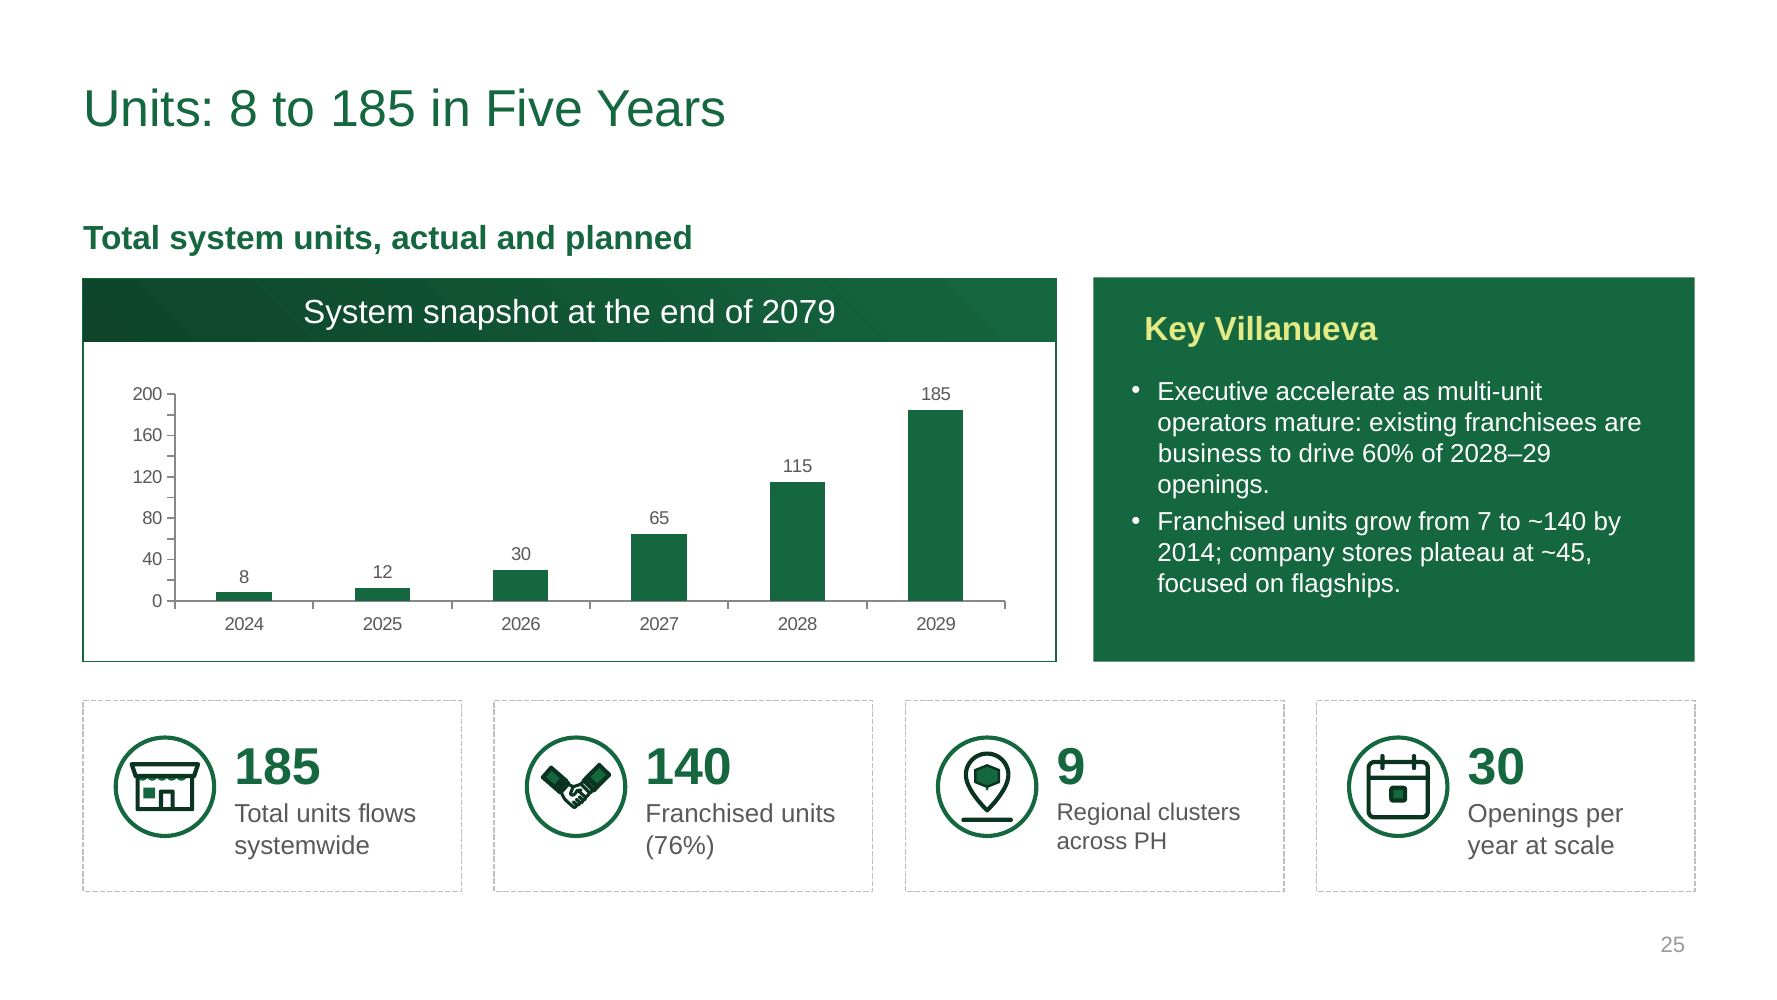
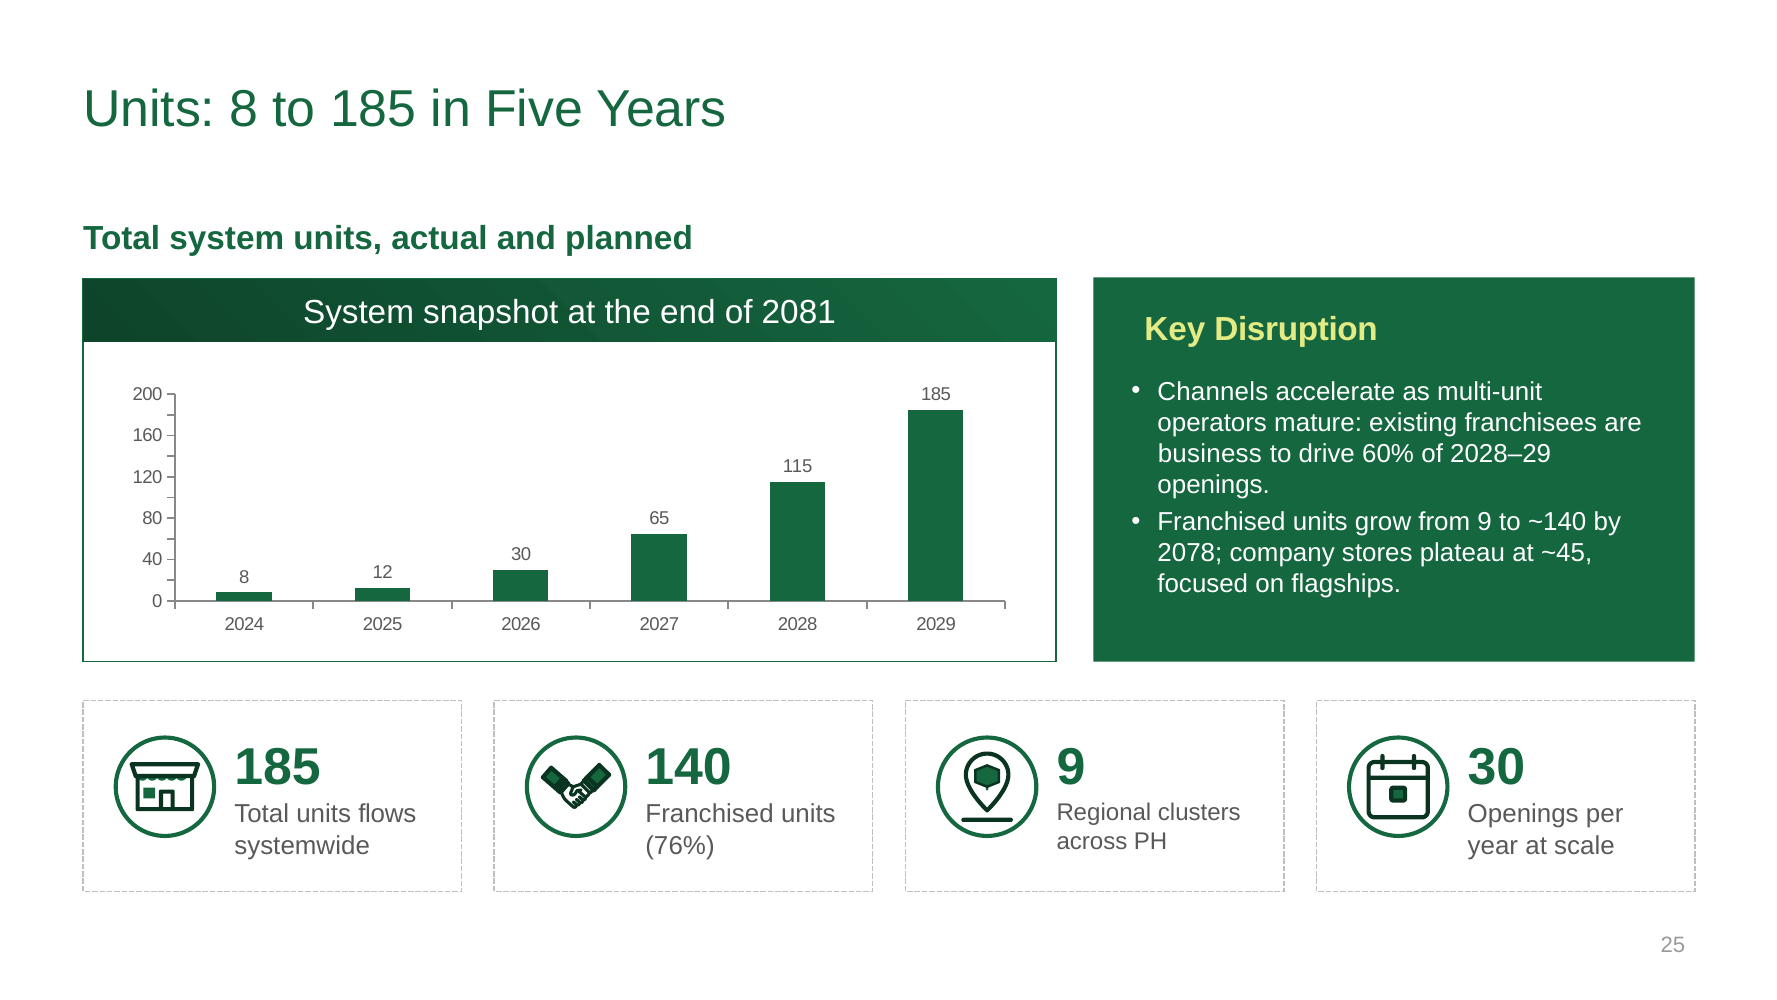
2079: 2079 -> 2081
Villanueva: Villanueva -> Disruption
Executive: Executive -> Channels
from 7: 7 -> 9
2014: 2014 -> 2078
